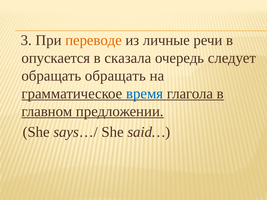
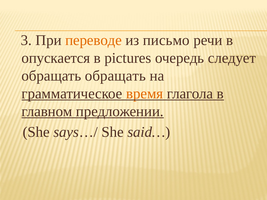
личные: личные -> письмо
сказала: сказала -> pictures
время colour: blue -> orange
